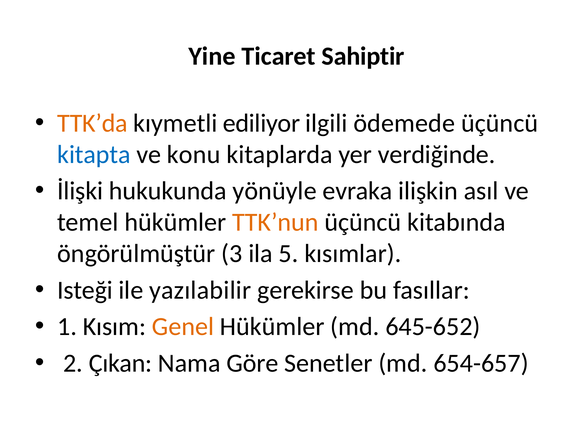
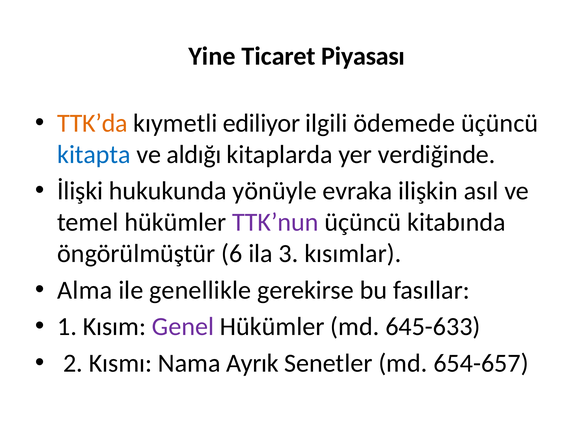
Sahiptir: Sahiptir -> Piyasası
konu: konu -> aldığı
TTK’nun colour: orange -> purple
3: 3 -> 6
5: 5 -> 3
Isteği: Isteği -> Alma
yazılabilir: yazılabilir -> genellikle
Genel colour: orange -> purple
645-652: 645-652 -> 645-633
Çıkan: Çıkan -> Kısmı
Göre: Göre -> Ayrık
